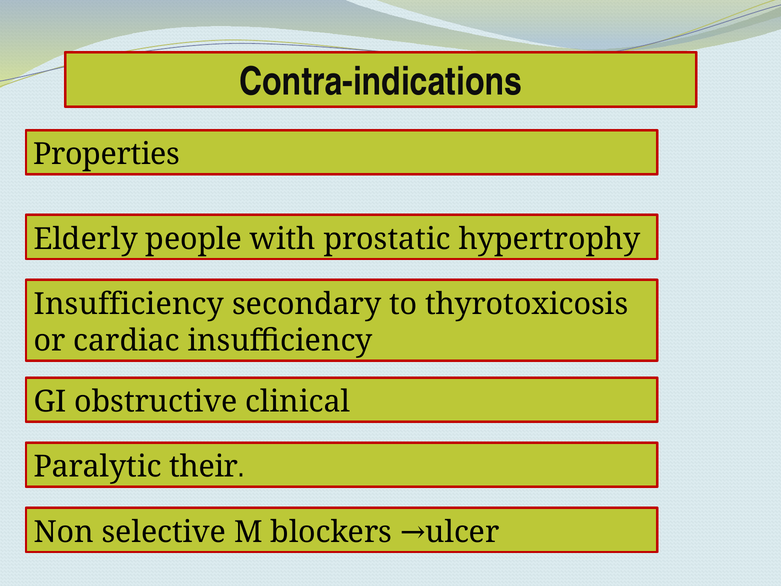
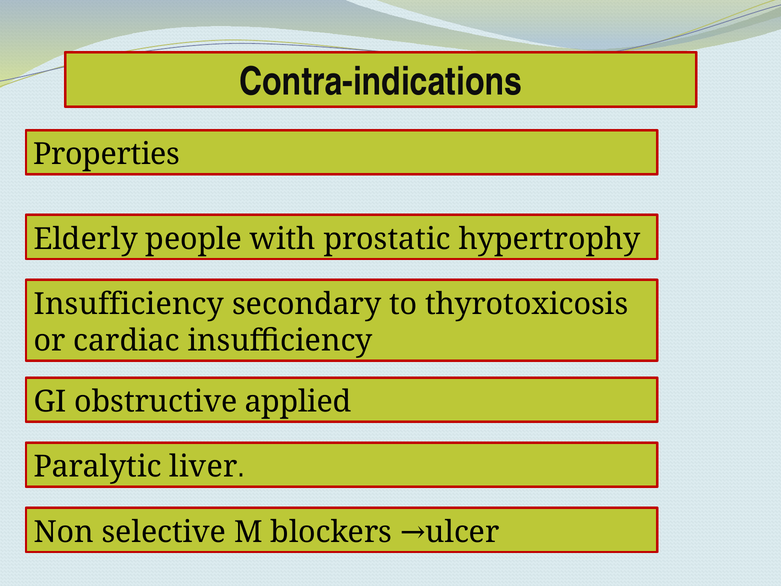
clinical: clinical -> applied
their: their -> liver
